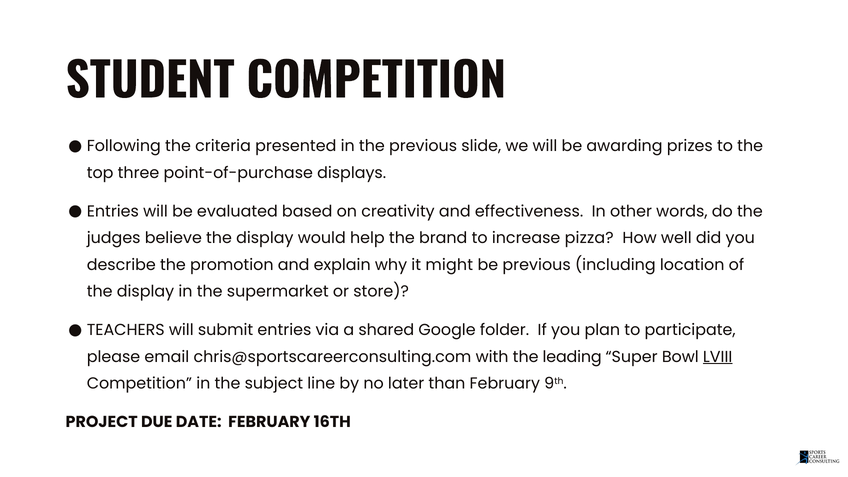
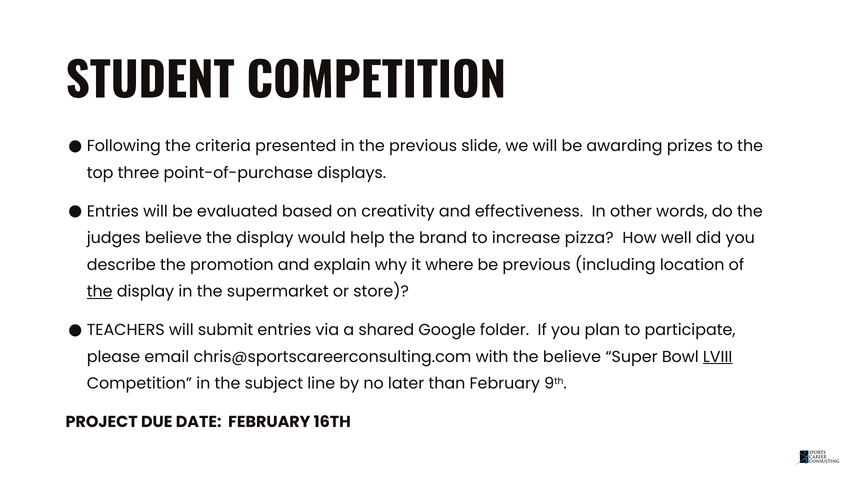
might: might -> where
the at (100, 292) underline: none -> present
the leading: leading -> believe
